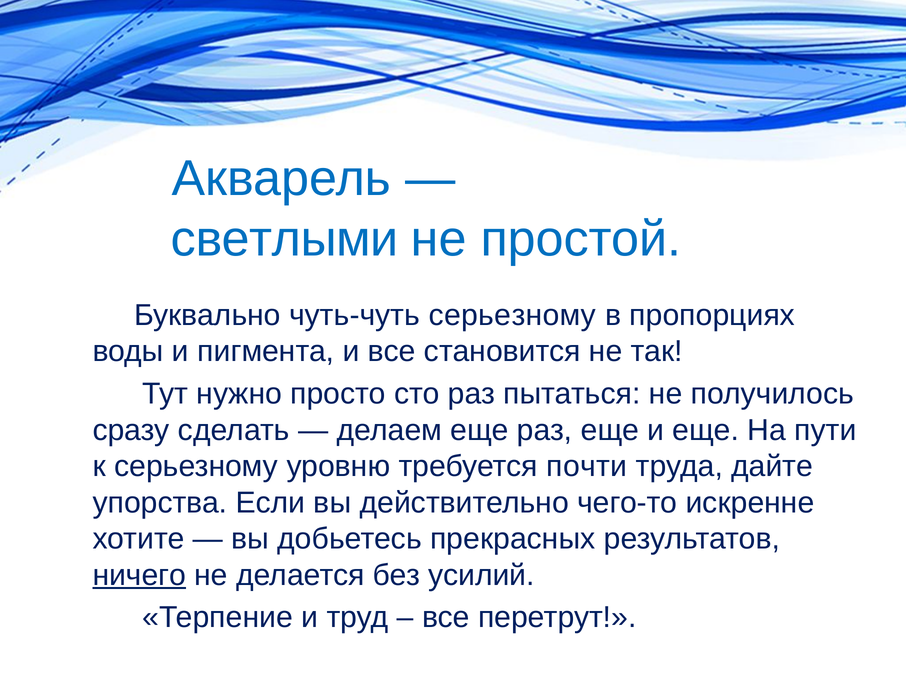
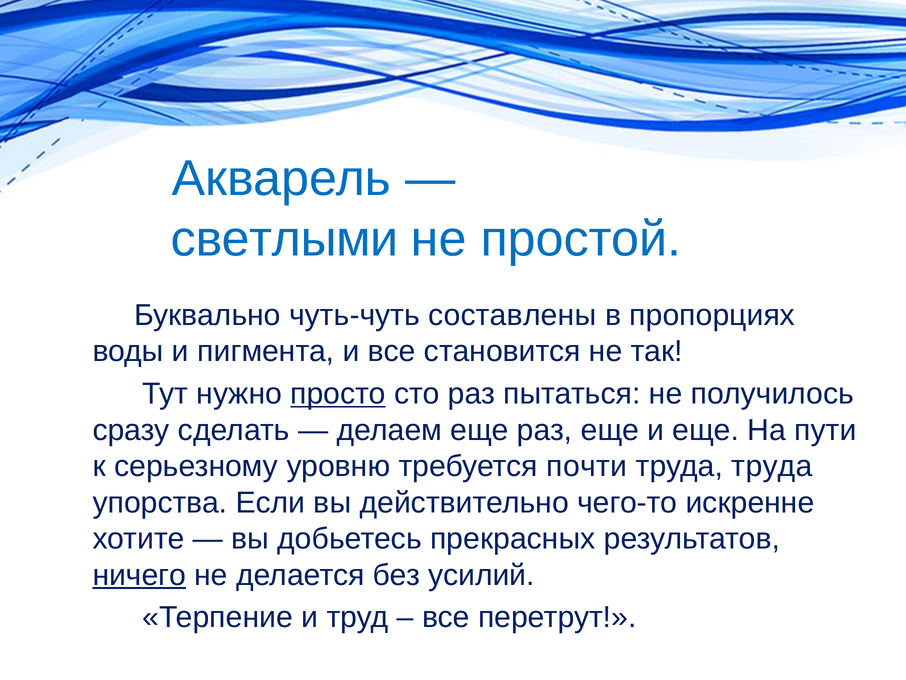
чуть-чуть серьезному: серьезному -> составлены
просто underline: none -> present
труда дайте: дайте -> труда
